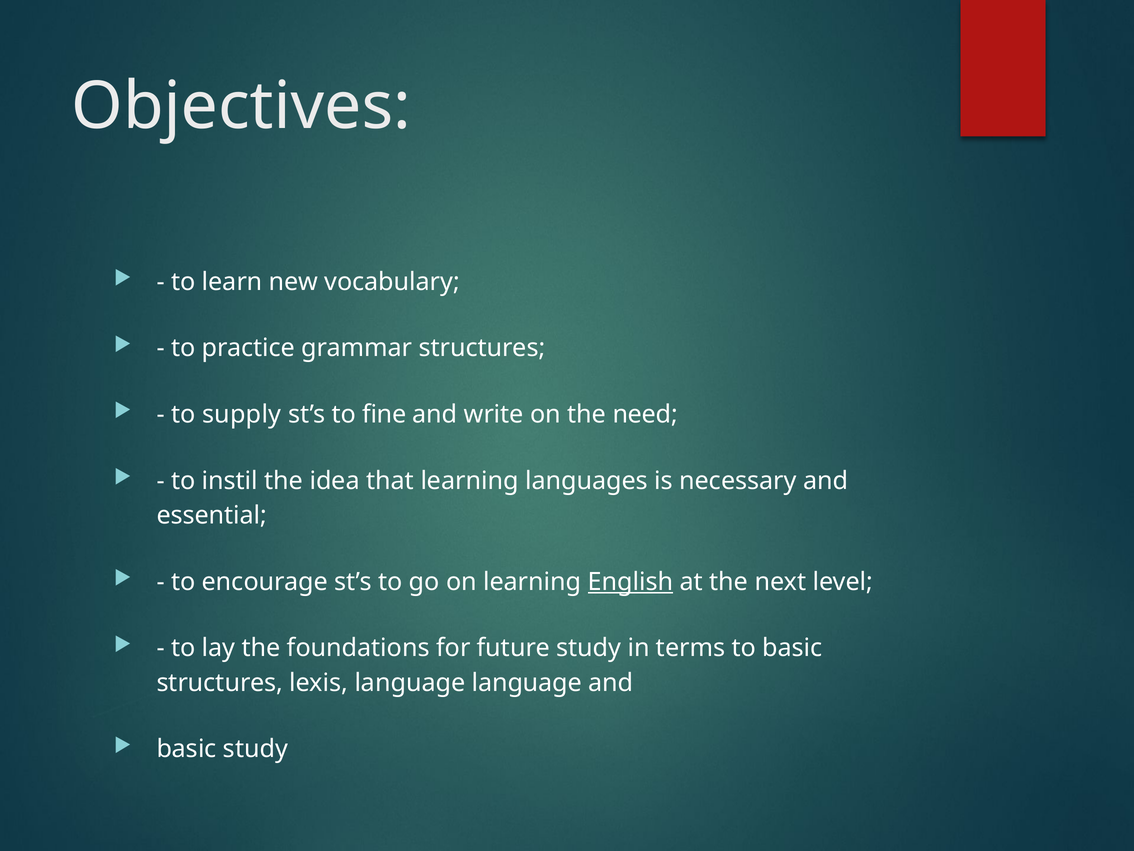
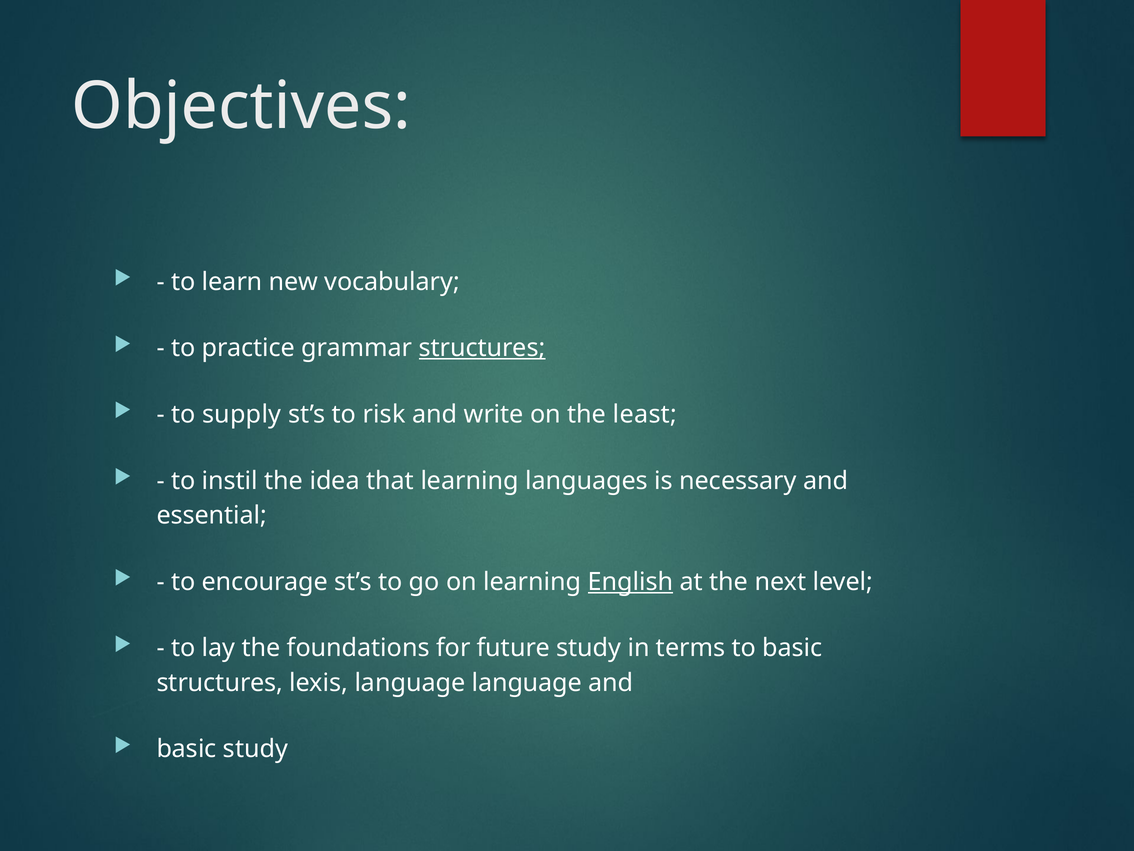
structures at (482, 348) underline: none -> present
fine: fine -> risk
need: need -> least
